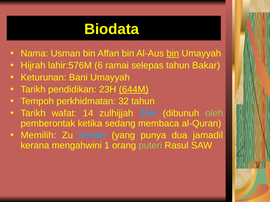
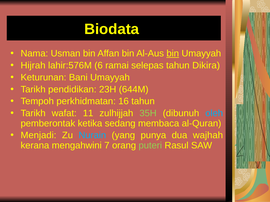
Bakar: Bakar -> Dikira
644M underline: present -> none
32: 32 -> 16
14: 14 -> 11
35H colour: light blue -> light green
oleh colour: light green -> light blue
Memilih: Memilih -> Menjadi
jamadil: jamadil -> wajhah
1: 1 -> 7
